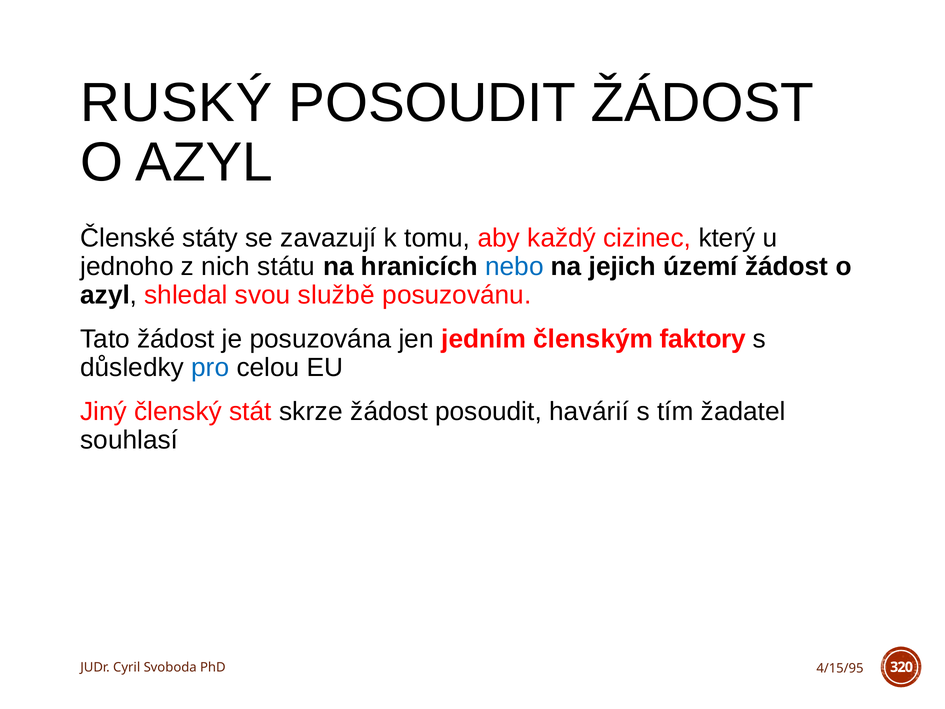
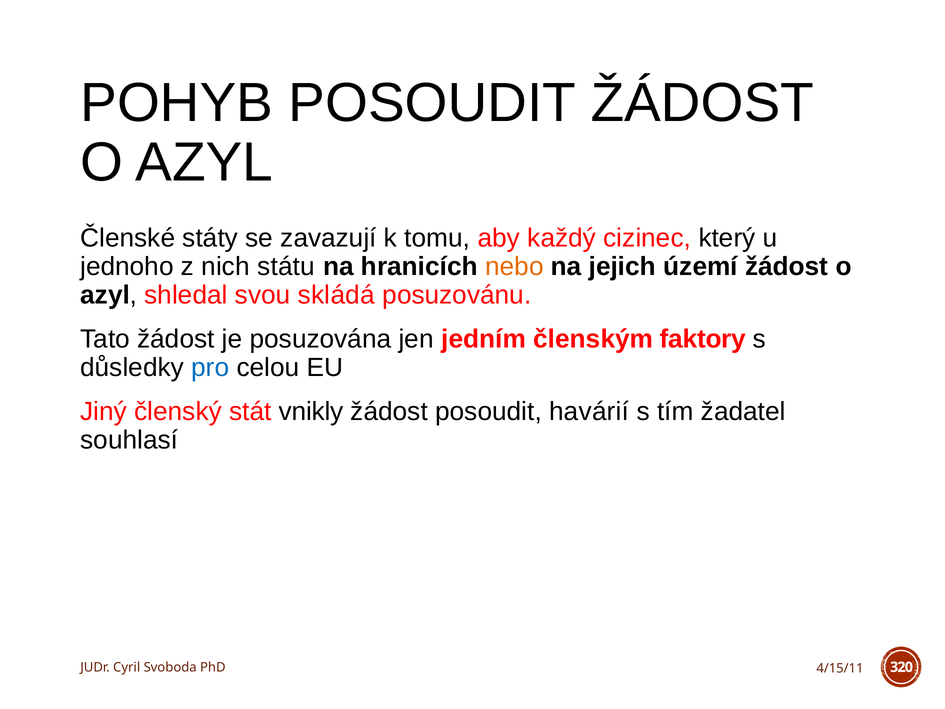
RUSKÝ: RUSKÝ -> POHYB
nebo colour: blue -> orange
službě: službě -> skládá
skrze: skrze -> vnikly
4/15/95: 4/15/95 -> 4/15/11
